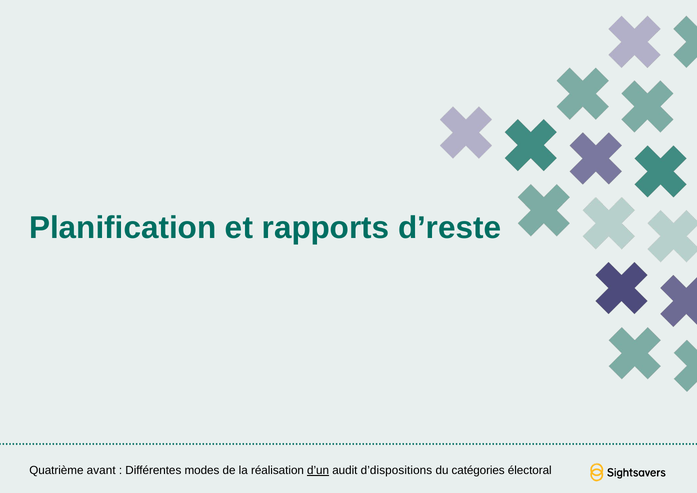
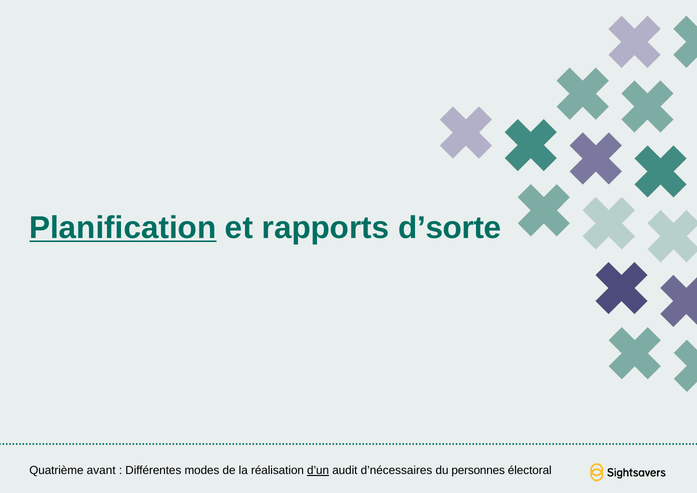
Planification underline: none -> present
d’reste: d’reste -> d’sorte
d’dispositions: d’dispositions -> d’nécessaires
catégories: catégories -> personnes
